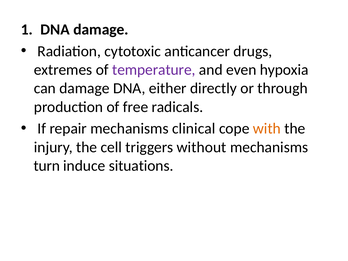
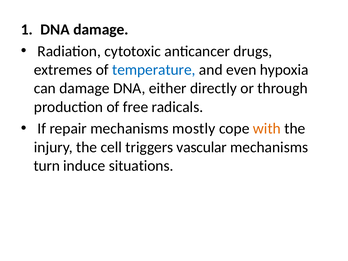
temperature colour: purple -> blue
clinical: clinical -> mostly
without: without -> vascular
